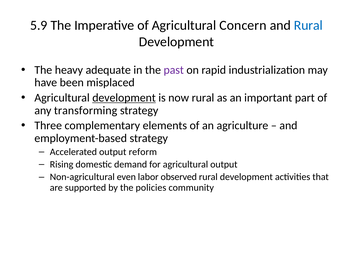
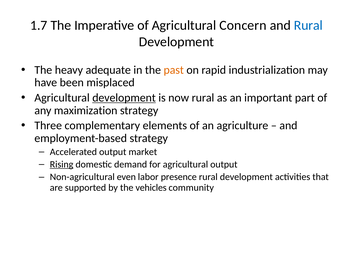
5.9: 5.9 -> 1.7
past colour: purple -> orange
transforming: transforming -> maximization
reform: reform -> market
Rising underline: none -> present
observed: observed -> presence
policies: policies -> vehicles
